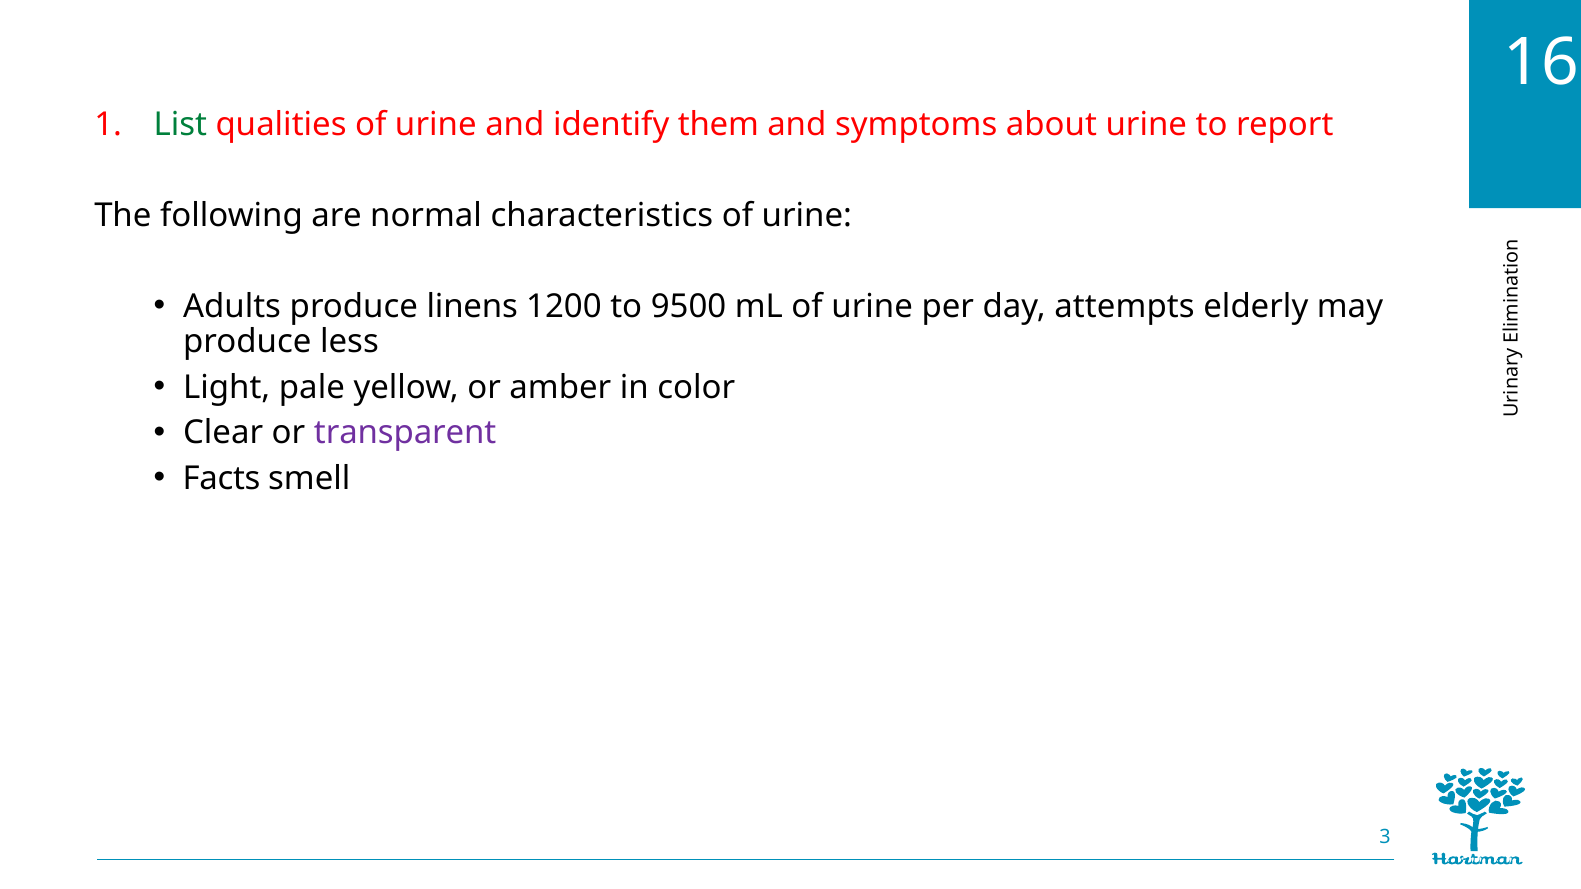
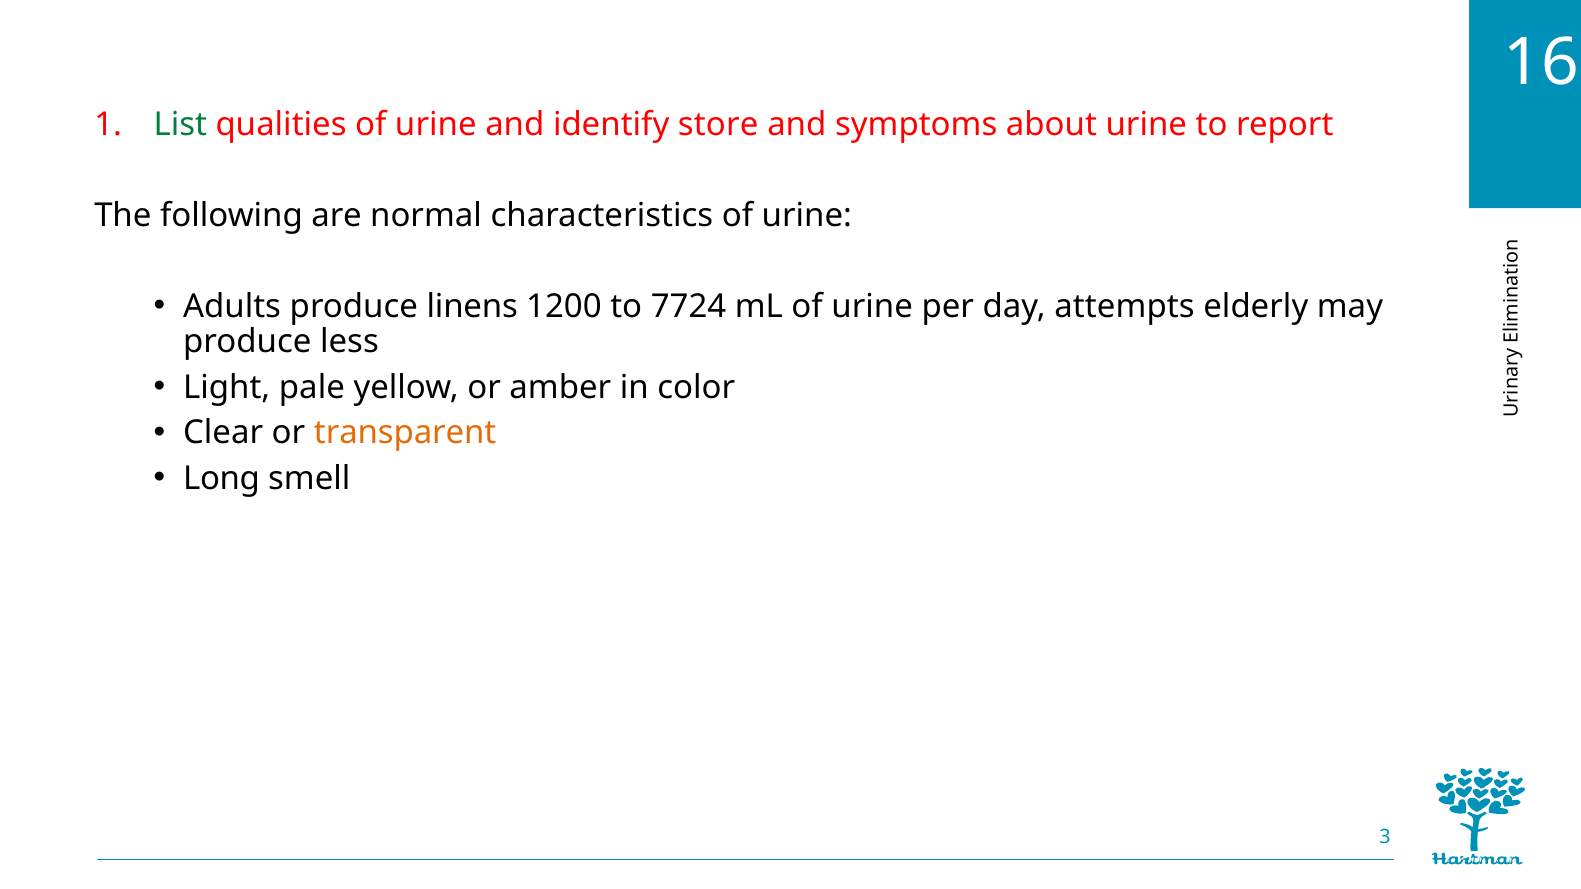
them: them -> store
9500: 9500 -> 7724
transparent colour: purple -> orange
Facts: Facts -> Long
